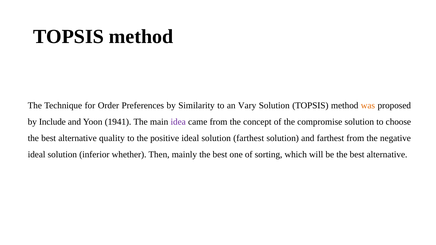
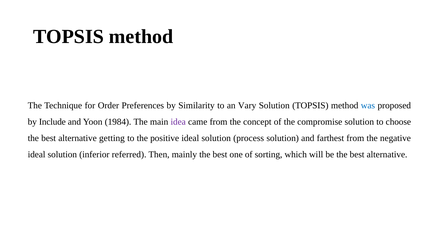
was colour: orange -> blue
1941: 1941 -> 1984
quality: quality -> getting
solution farthest: farthest -> process
whether: whether -> referred
